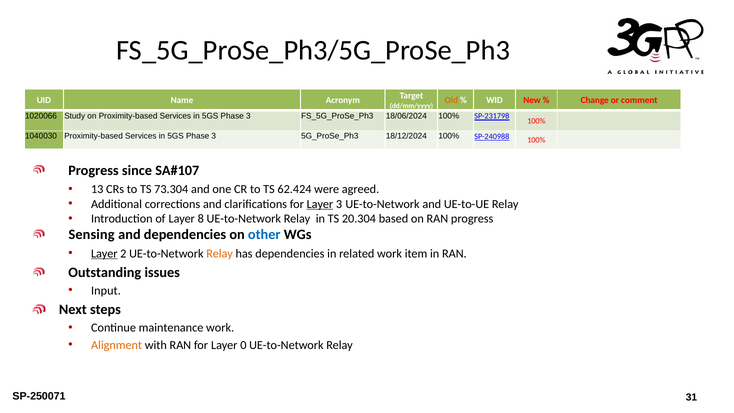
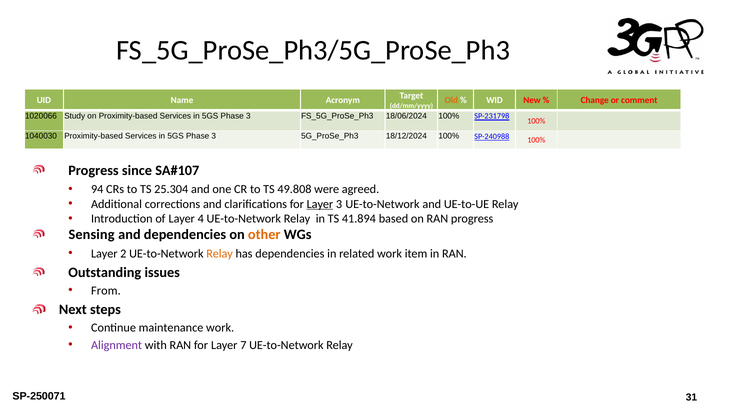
13: 13 -> 94
73.304: 73.304 -> 25.304
62.424: 62.424 -> 49.808
8: 8 -> 4
20.304: 20.304 -> 41.894
other colour: blue -> orange
Layer at (104, 254) underline: present -> none
Input: Input -> From
Alignment colour: orange -> purple
0: 0 -> 7
